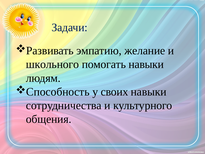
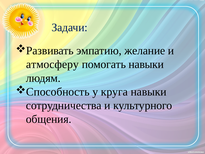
школьного: школьного -> атмосферу
своих: своих -> круга
